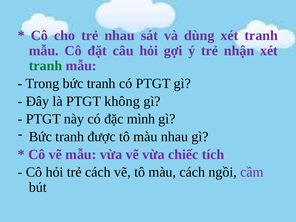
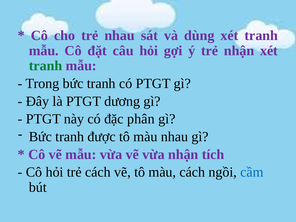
không: không -> dương
mình: mình -> phân
vừa chiếc: chiếc -> nhận
cầm colour: purple -> blue
